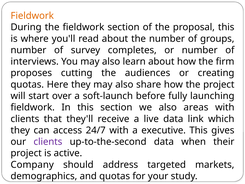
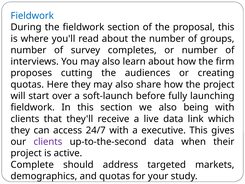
Fieldwork at (32, 16) colour: orange -> blue
areas: areas -> being
Company: Company -> Complete
